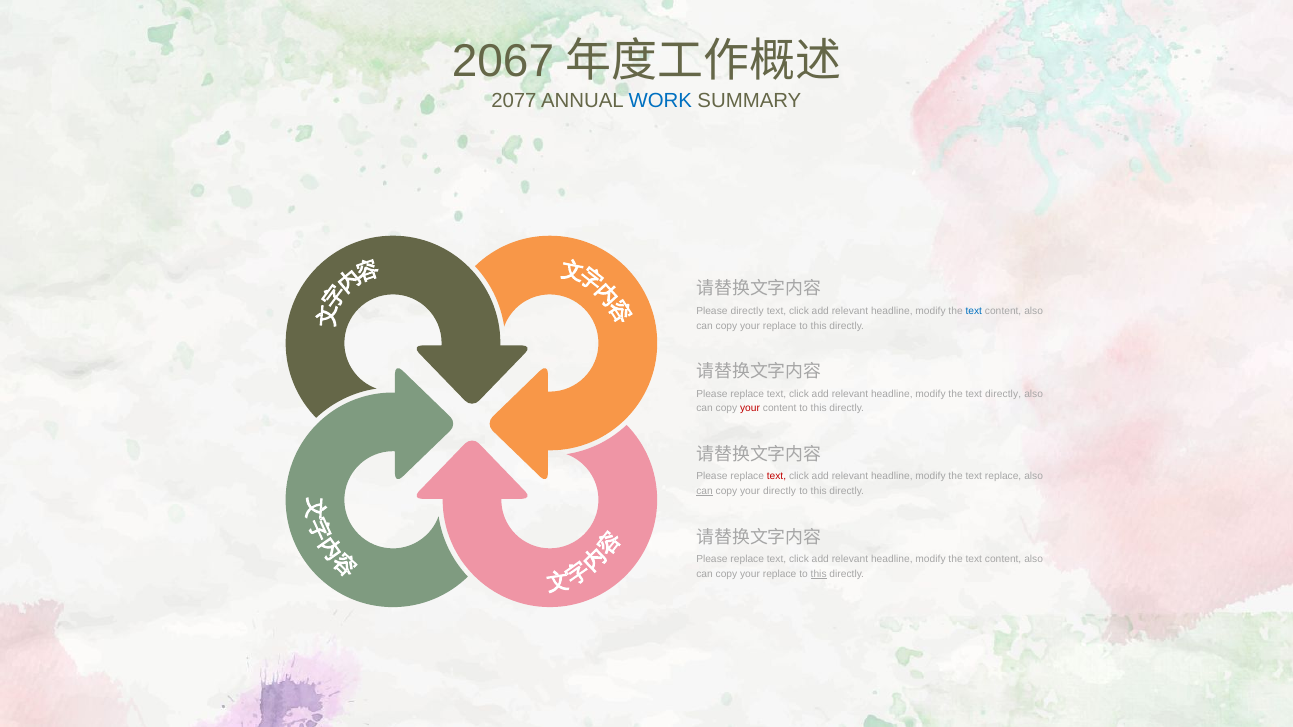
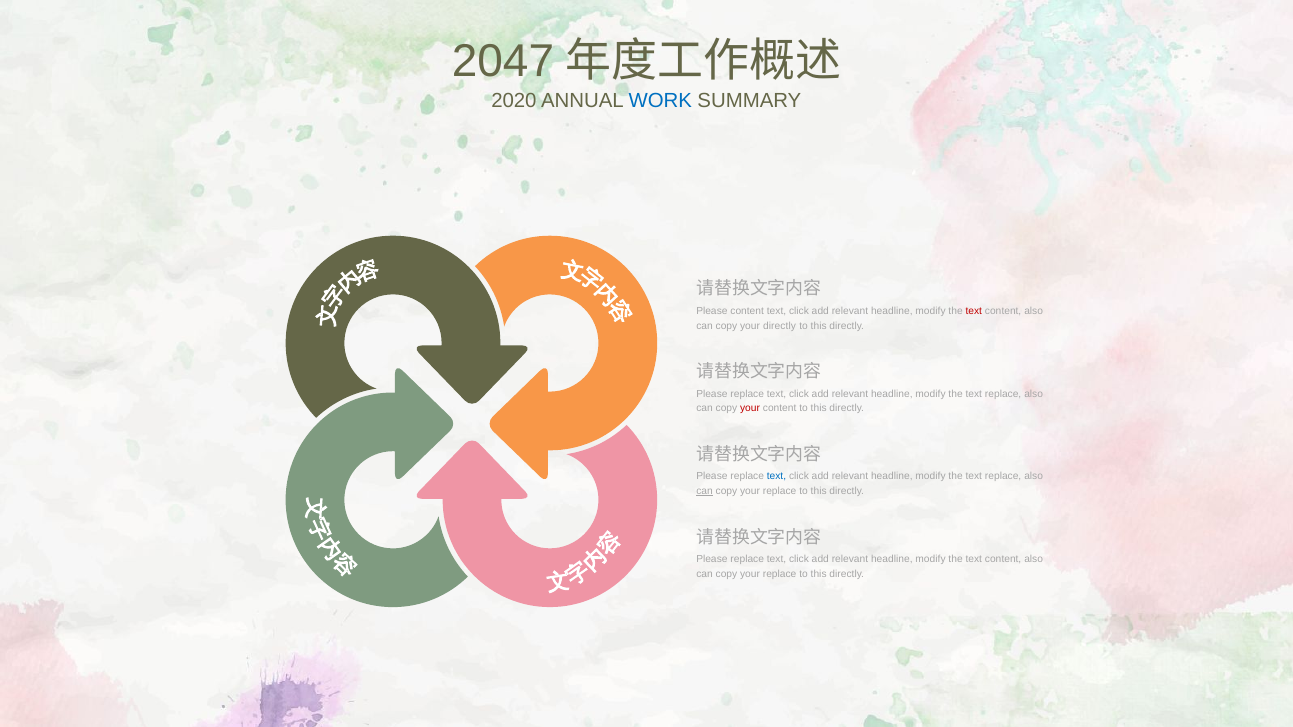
2067: 2067 -> 2047
2077: 2077 -> 2020
Please directly: directly -> content
text at (974, 311) colour: blue -> red
replace at (780, 326): replace -> directly
directly at (1003, 394): directly -> replace
text at (776, 477) colour: red -> blue
directly at (780, 491): directly -> replace
this at (819, 574) underline: present -> none
